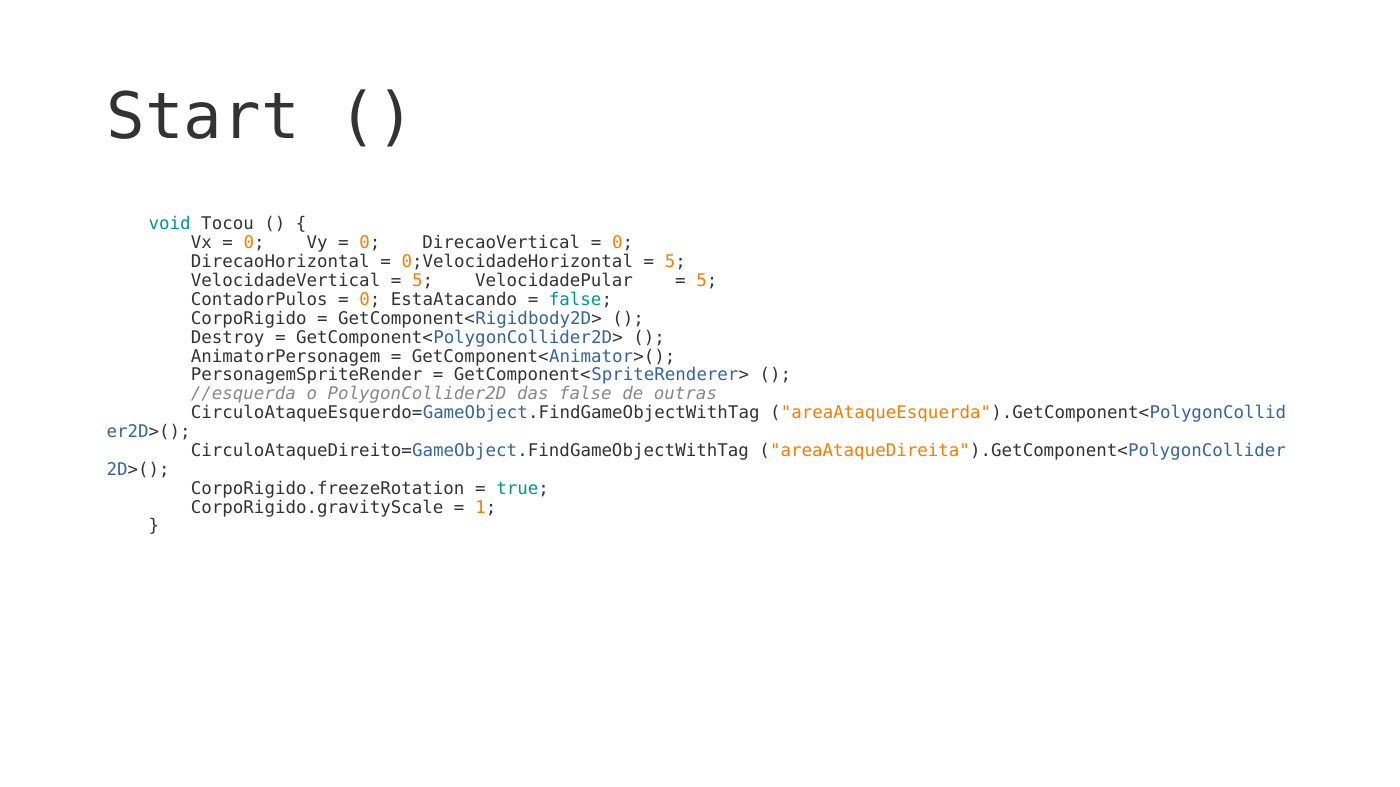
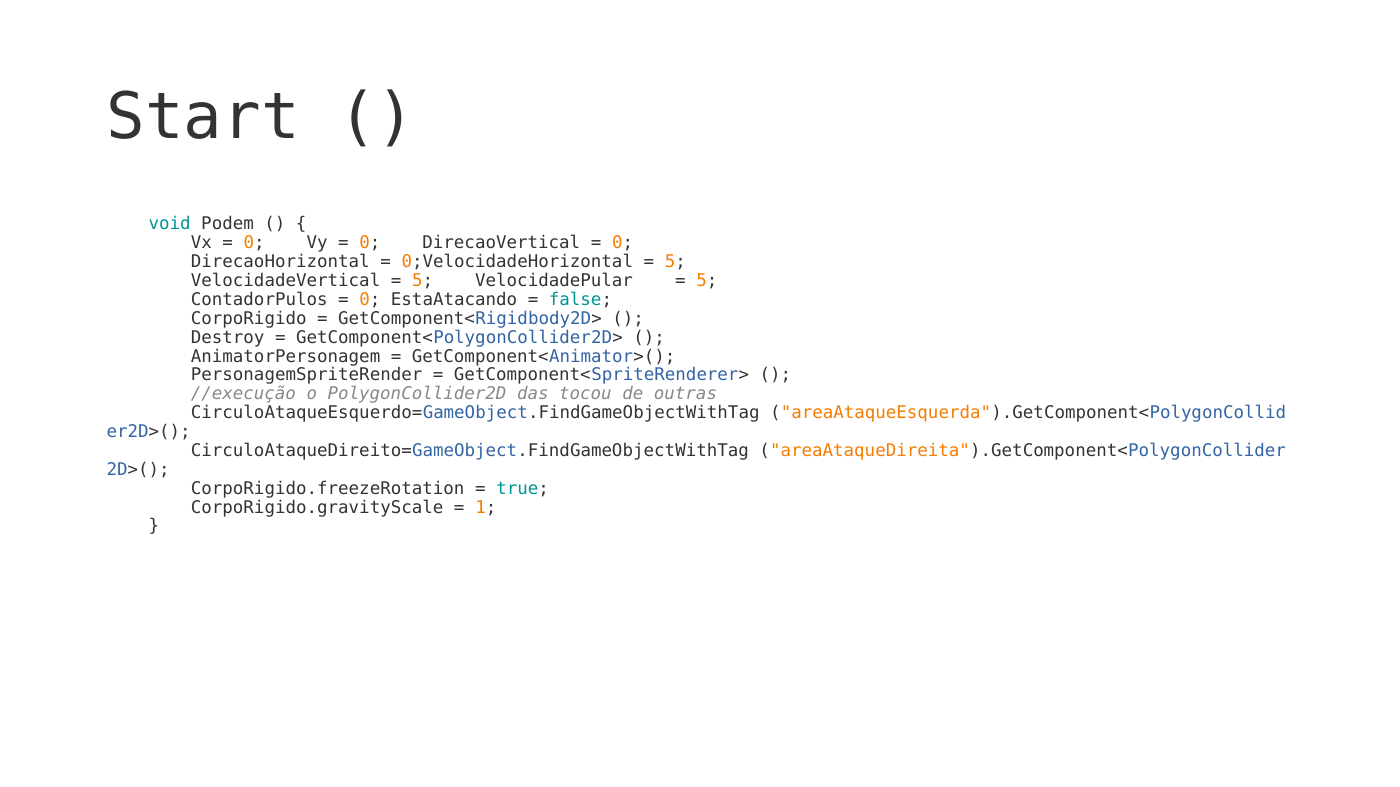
Tocou: Tocou -> Podem
//esquerda: //esquerda -> //execução
das false: false -> tocou
